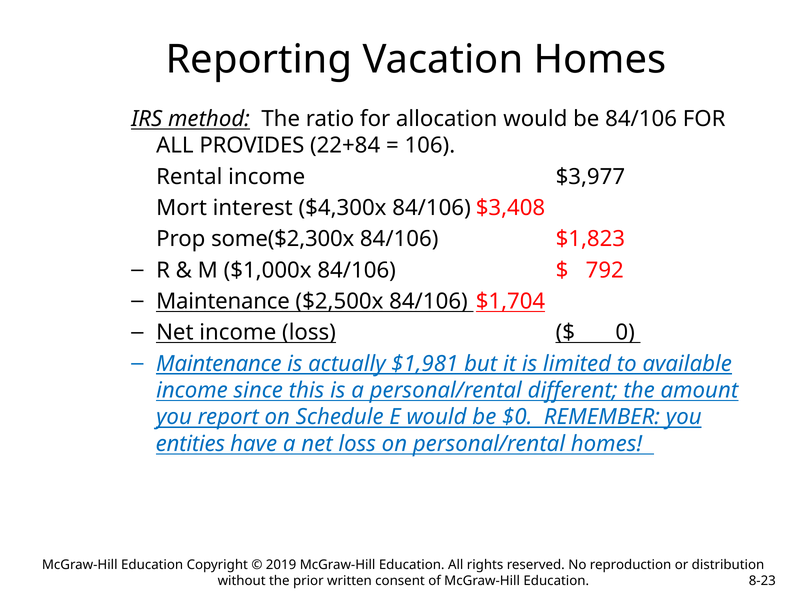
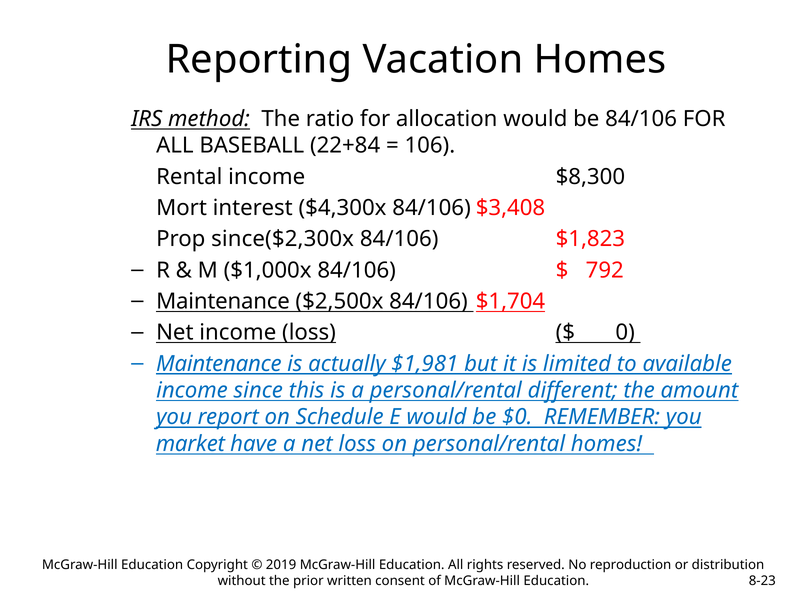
PROVIDES: PROVIDES -> BASEBALL
$3,977: $3,977 -> $8,300
some($2,300x: some($2,300x -> since($2,300x
entities: entities -> market
